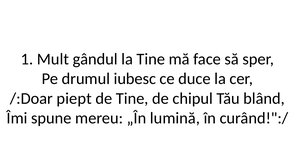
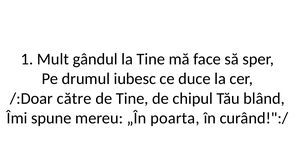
piept: piept -> către
lumină: lumină -> poarta
